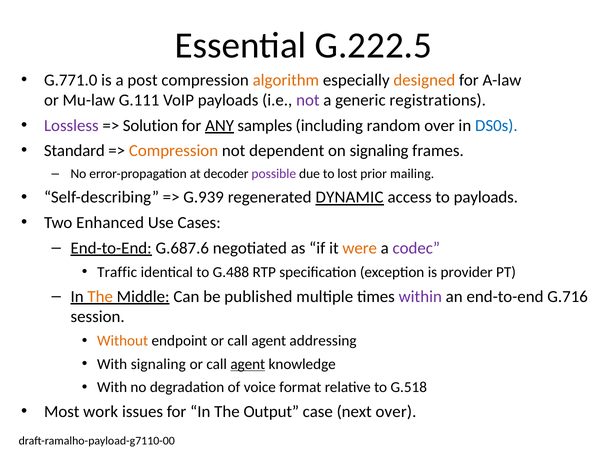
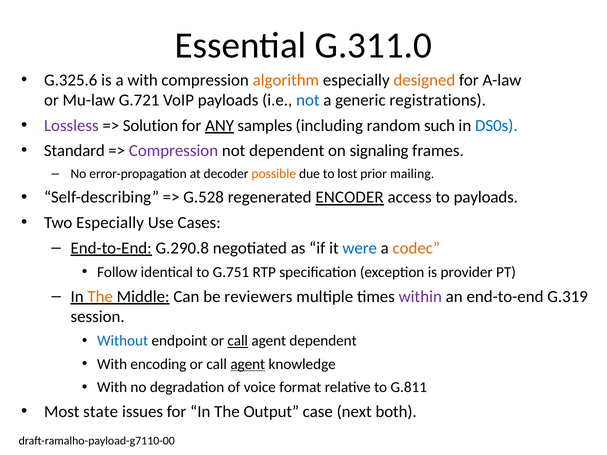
G.222.5: G.222.5 -> G.311.0
G.771.0: G.771.0 -> G.325.6
a post: post -> with
G.111: G.111 -> G.721
not at (308, 100) colour: purple -> blue
random over: over -> such
Compression at (174, 151) colour: orange -> purple
possible colour: purple -> orange
G.939: G.939 -> G.528
DYNAMIC: DYNAMIC -> ENCODER
Two Enhanced: Enhanced -> Especially
G.687.6: G.687.6 -> G.290.8
were colour: orange -> blue
codec colour: purple -> orange
Traffic: Traffic -> Follow
G.488: G.488 -> G.751
published: published -> reviewers
G.716: G.716 -> G.319
Without colour: orange -> blue
call at (238, 341) underline: none -> present
agent addressing: addressing -> dependent
With signaling: signaling -> encoding
G.518: G.518 -> G.811
work: work -> state
next over: over -> both
